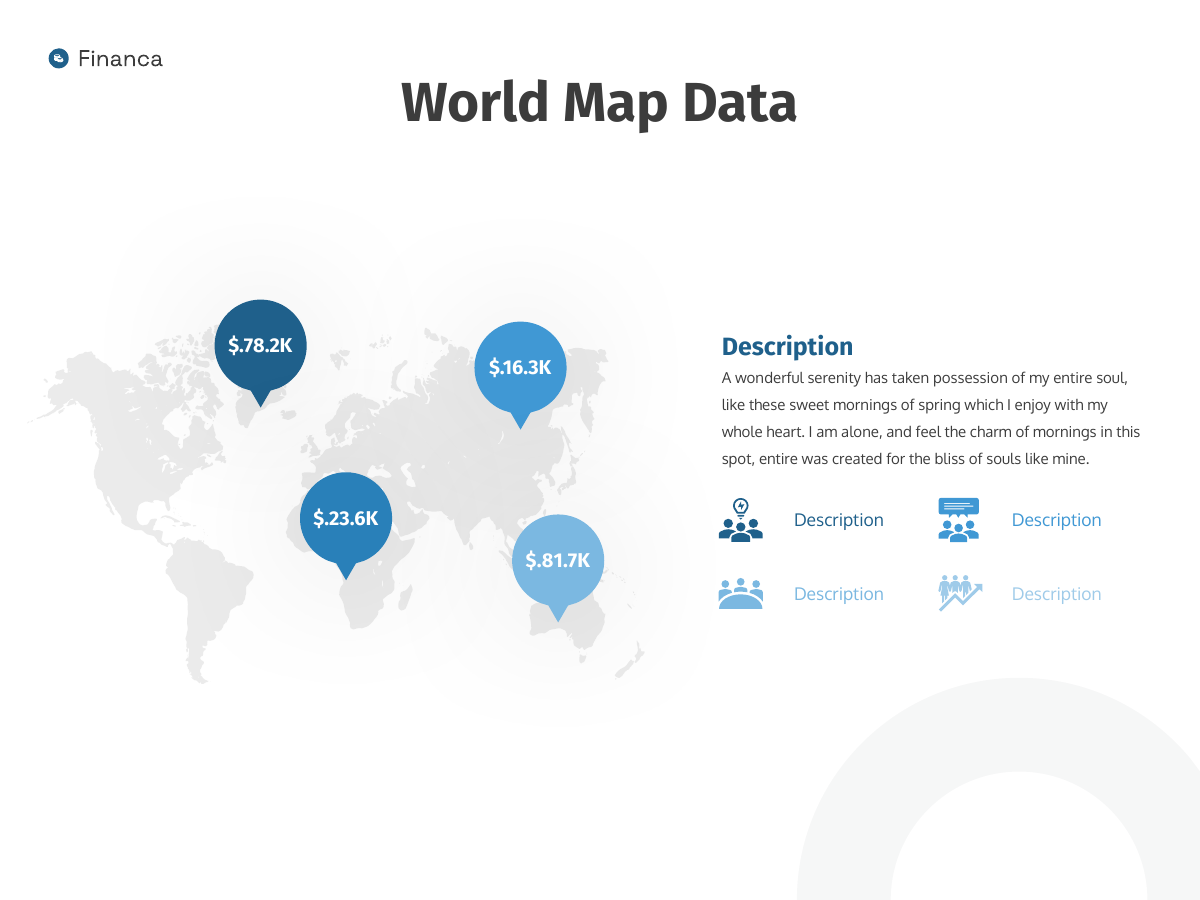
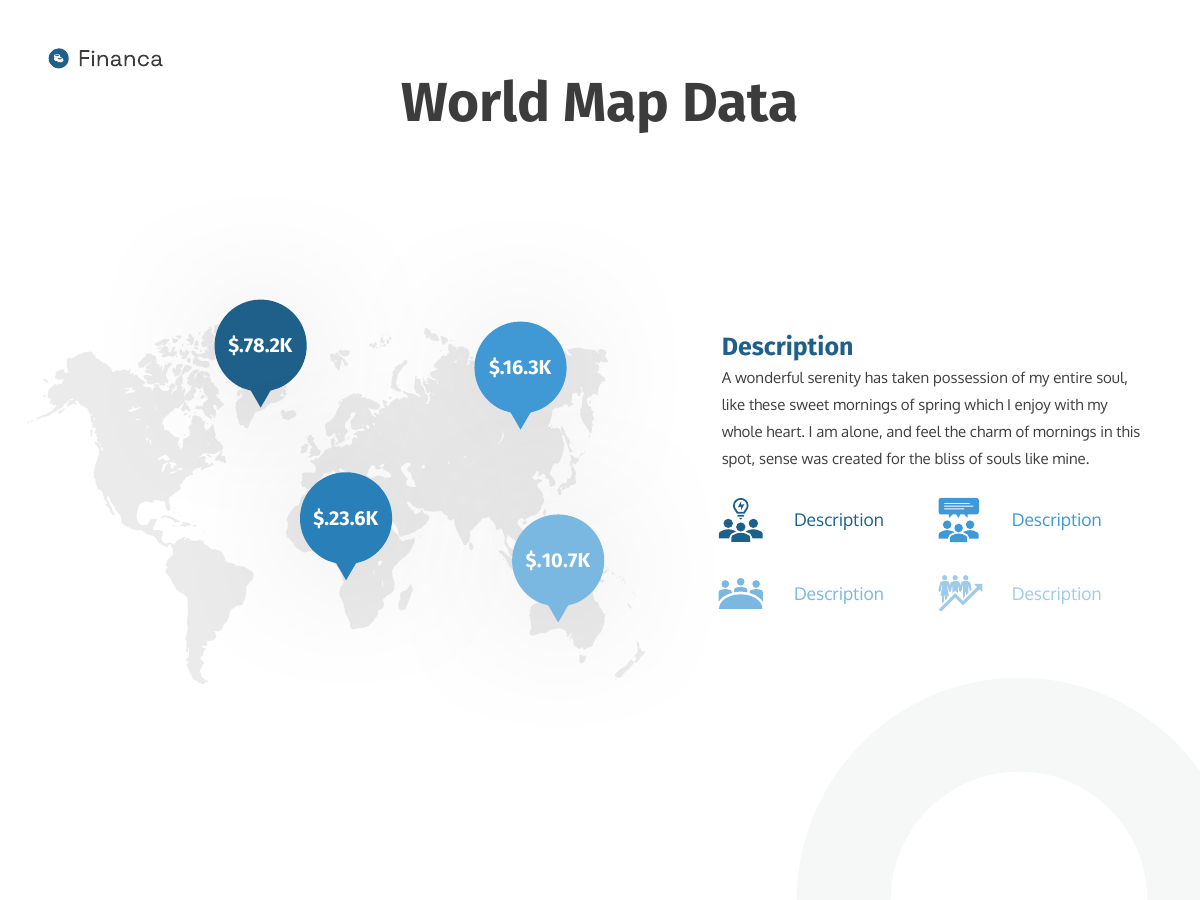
spot entire: entire -> sense
$.81.7K: $.81.7K -> $.10.7K
